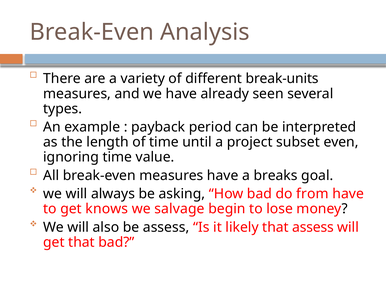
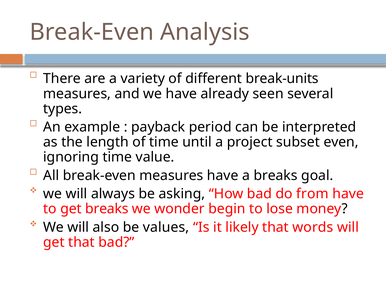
get knows: knows -> breaks
salvage: salvage -> wonder
be assess: assess -> values
that assess: assess -> words
